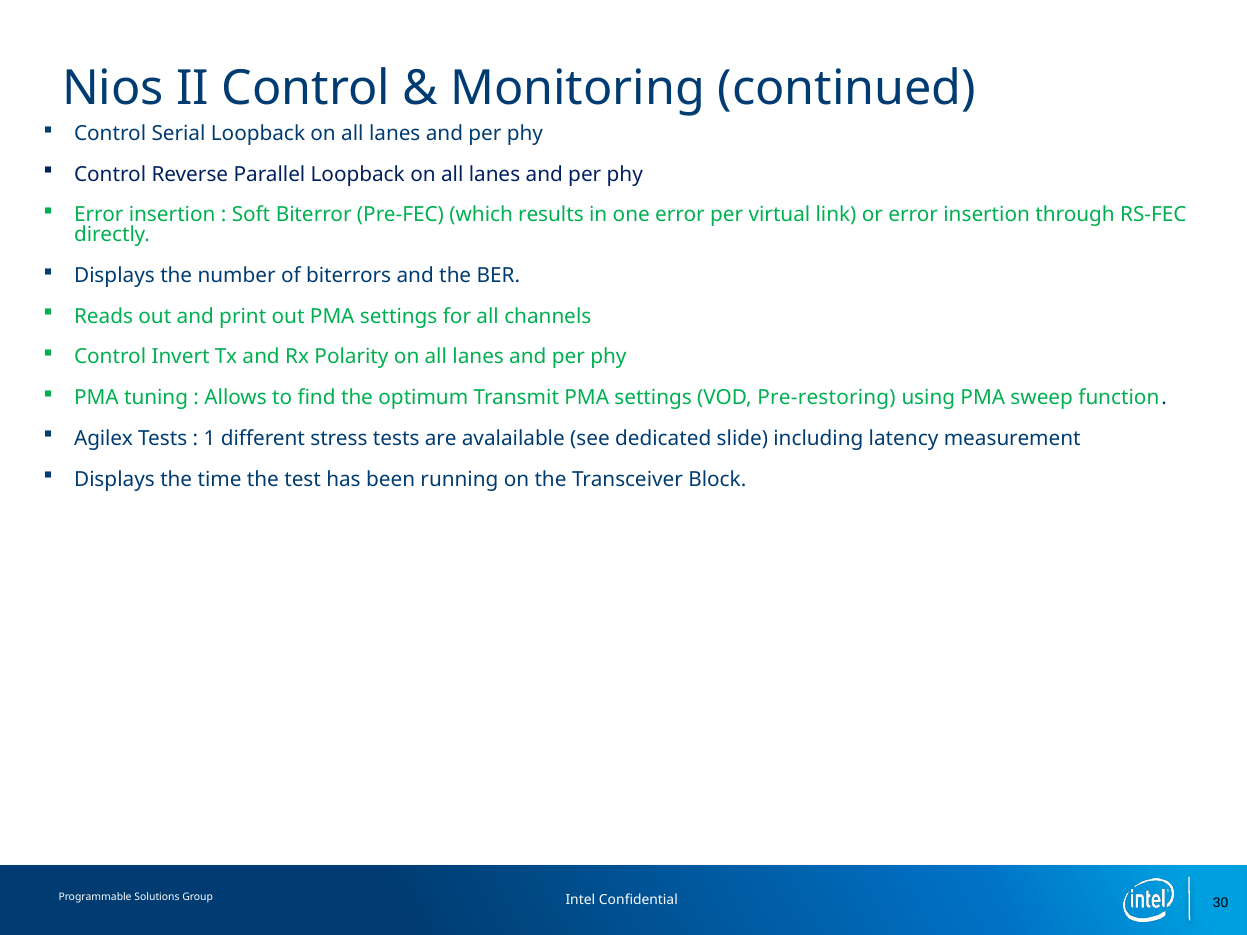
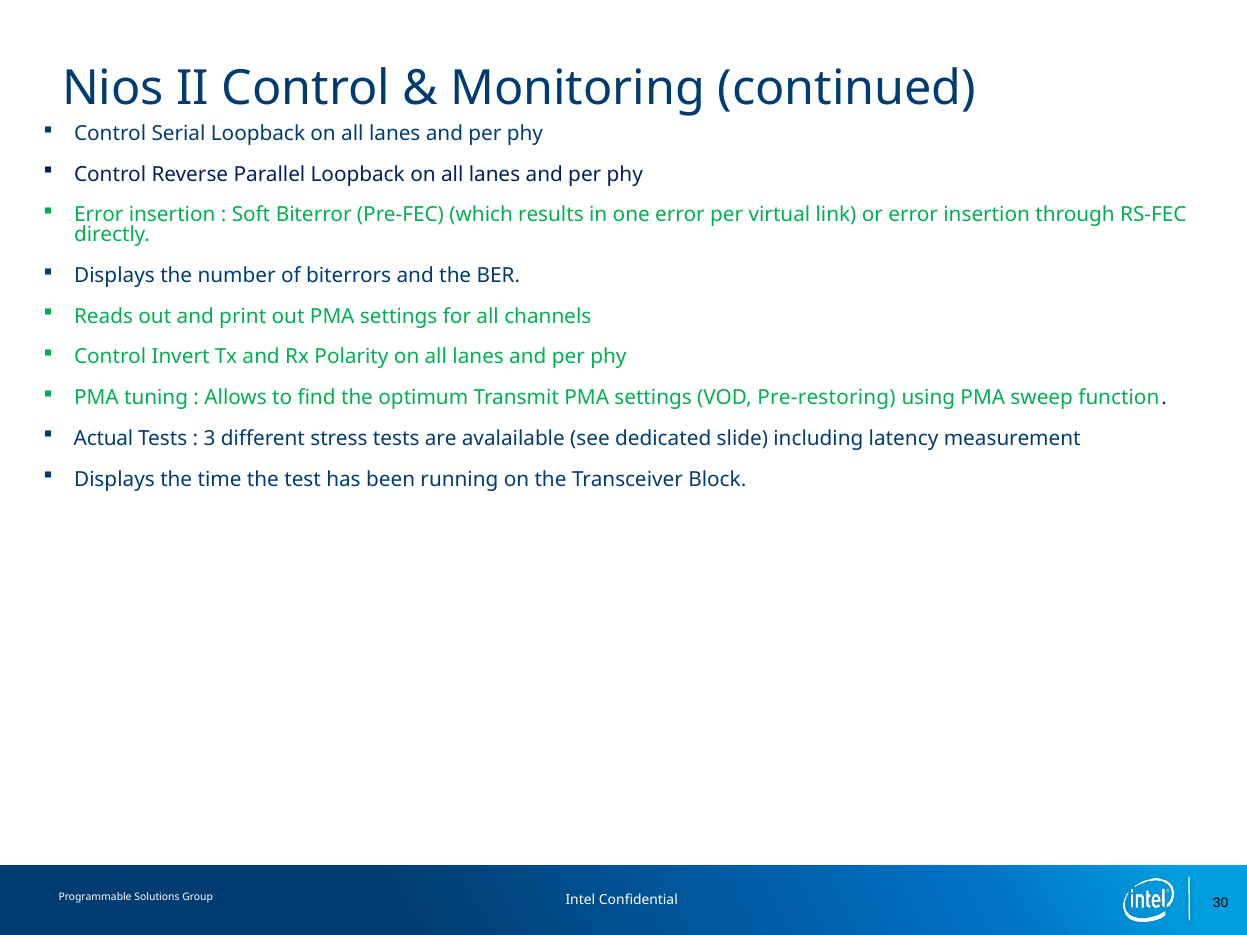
Agilex: Agilex -> Actual
1: 1 -> 3
